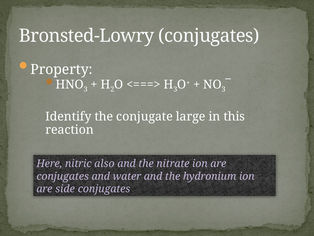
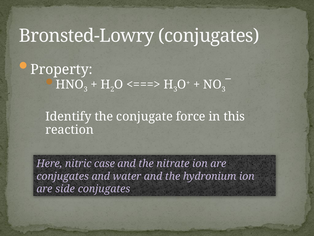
large: large -> force
also: also -> case
